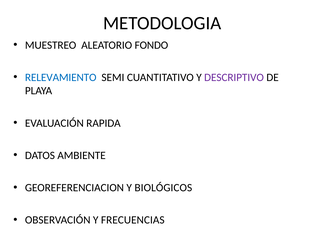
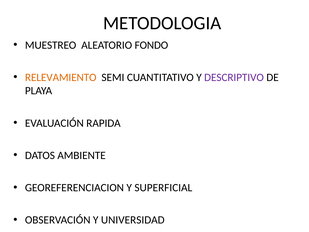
RELEVAMIENTO colour: blue -> orange
BIOLÓGICOS: BIOLÓGICOS -> SUPERFICIAL
FRECUENCIAS: FRECUENCIAS -> UNIVERSIDAD
